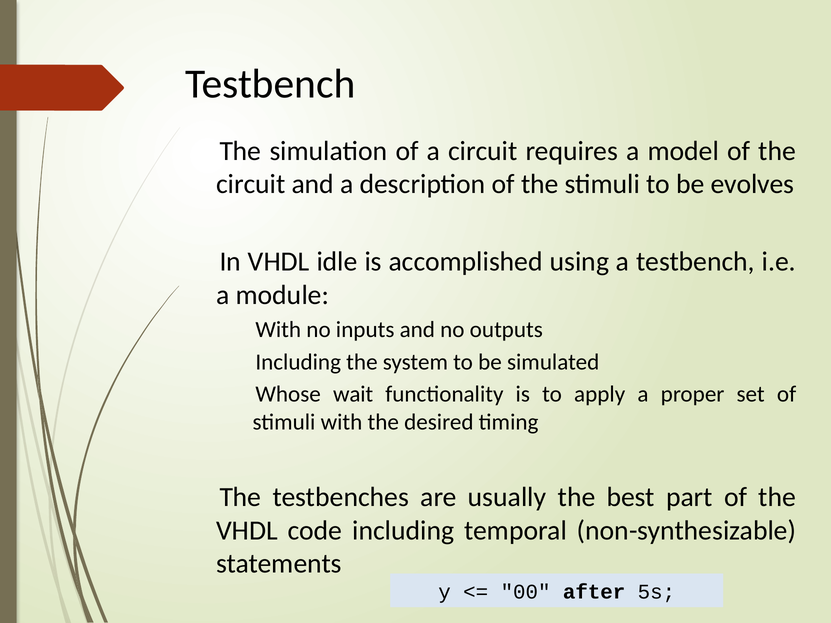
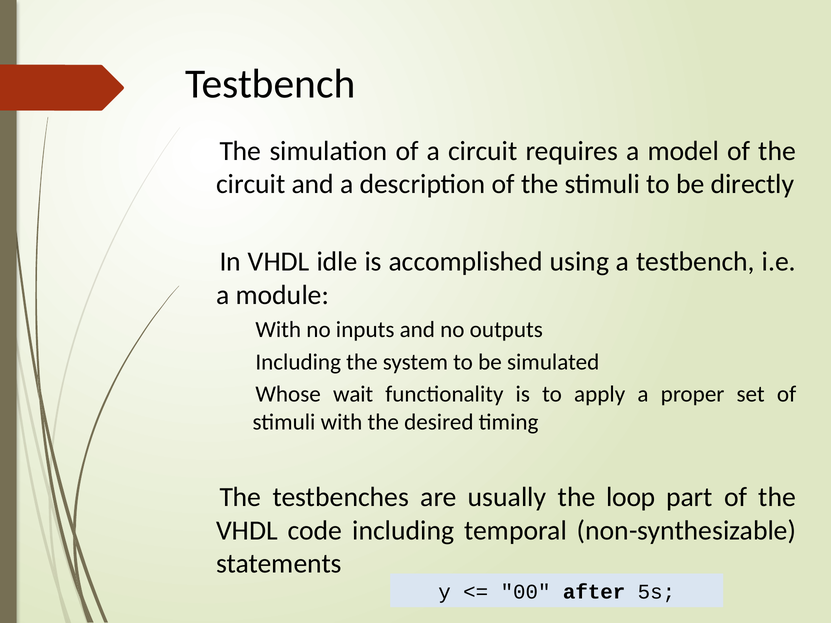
evolves: evolves -> directly
best: best -> loop
